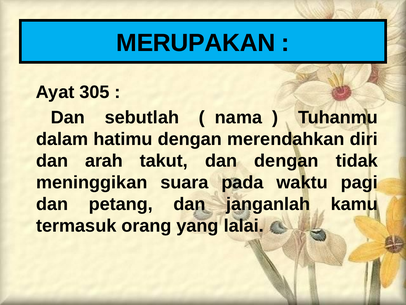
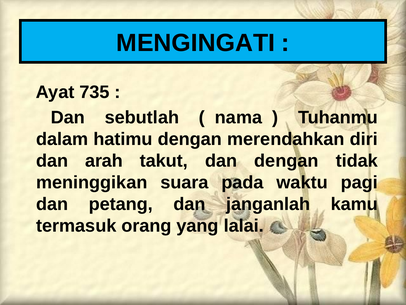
MERUPAKAN: MERUPAKAN -> MENGINGATI
305: 305 -> 735
